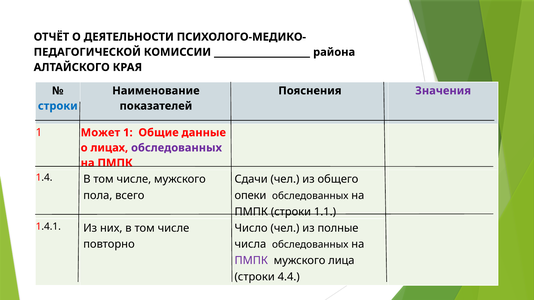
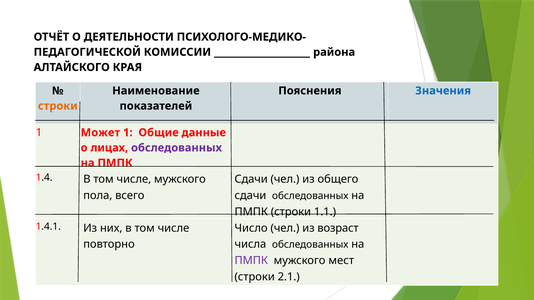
Значения colour: purple -> blue
строки at (58, 106) colour: blue -> orange
опеки at (250, 196): опеки -> сдачи
полные: полные -> возраст
лица: лица -> мест
4.4: 4.4 -> 2.1
